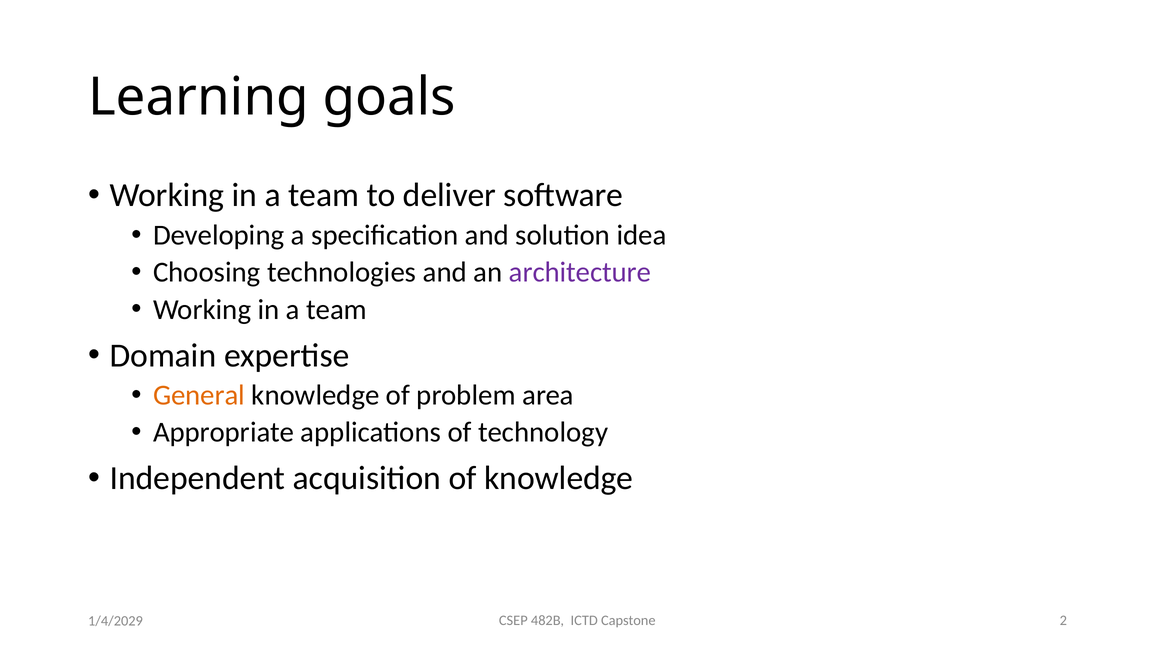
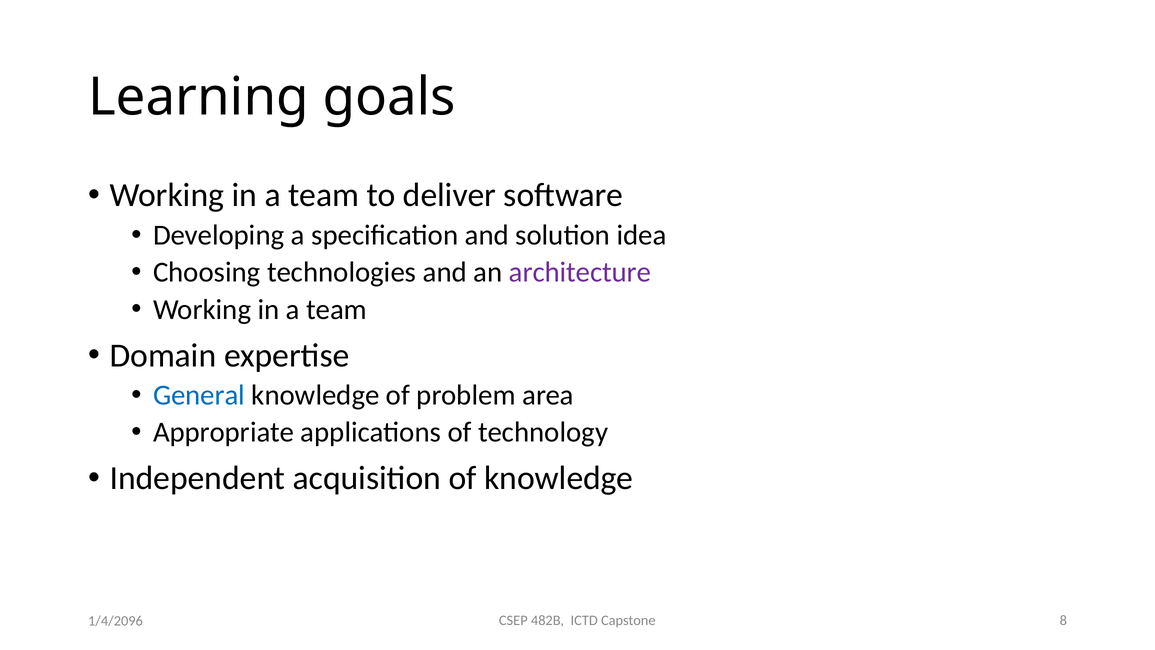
General colour: orange -> blue
2: 2 -> 8
1/4/2029: 1/4/2029 -> 1/4/2096
